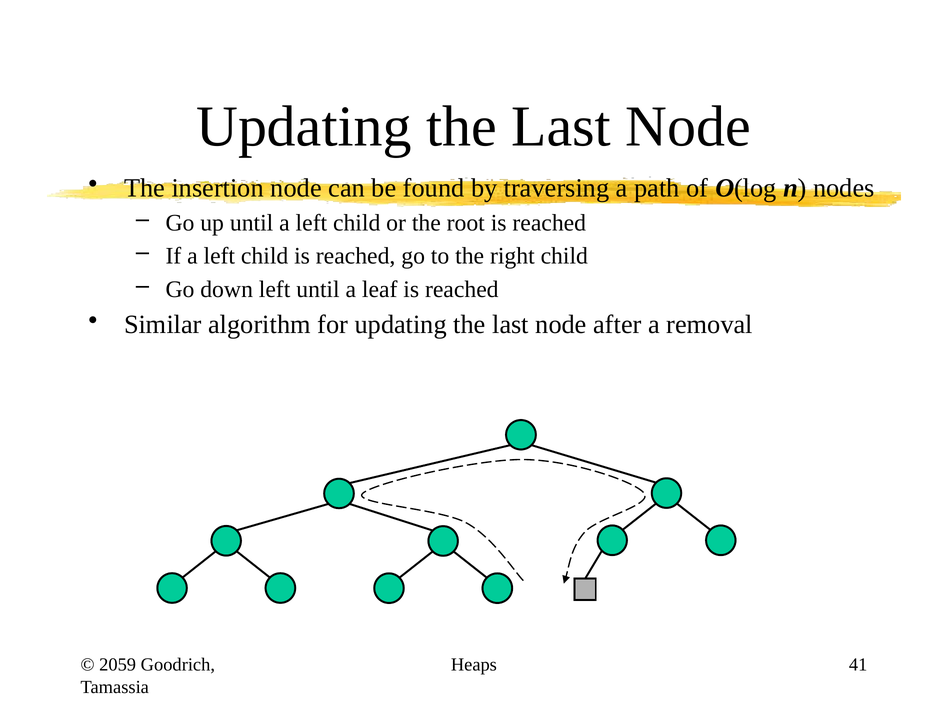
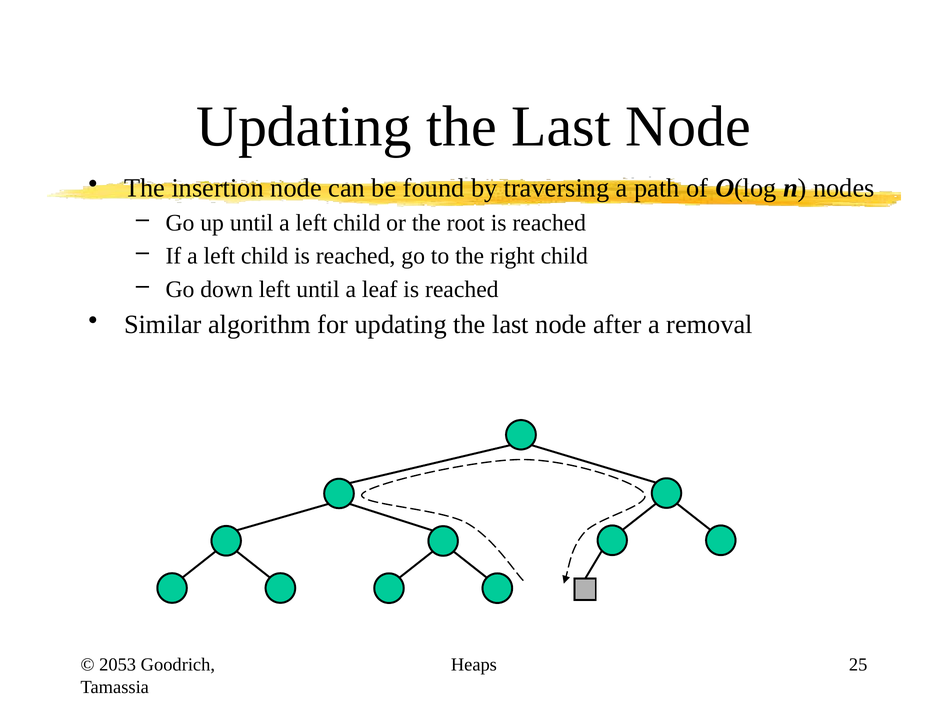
2059: 2059 -> 2053
41: 41 -> 25
